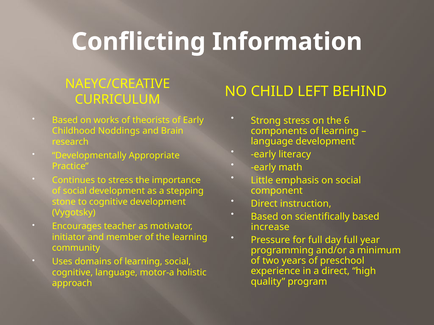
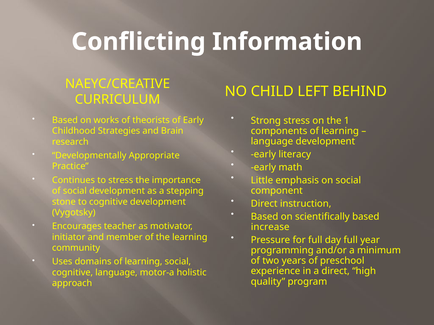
6: 6 -> 1
Noddings: Noddings -> Strategies
